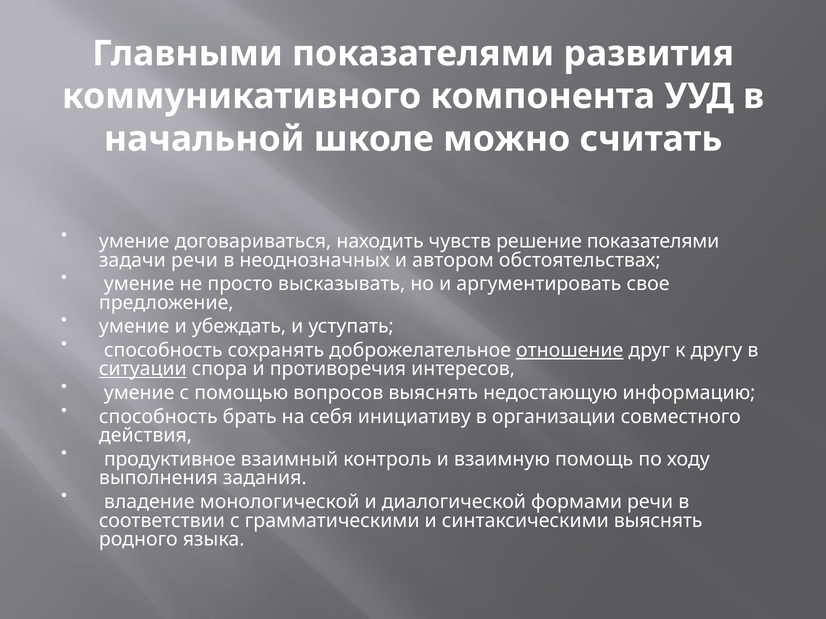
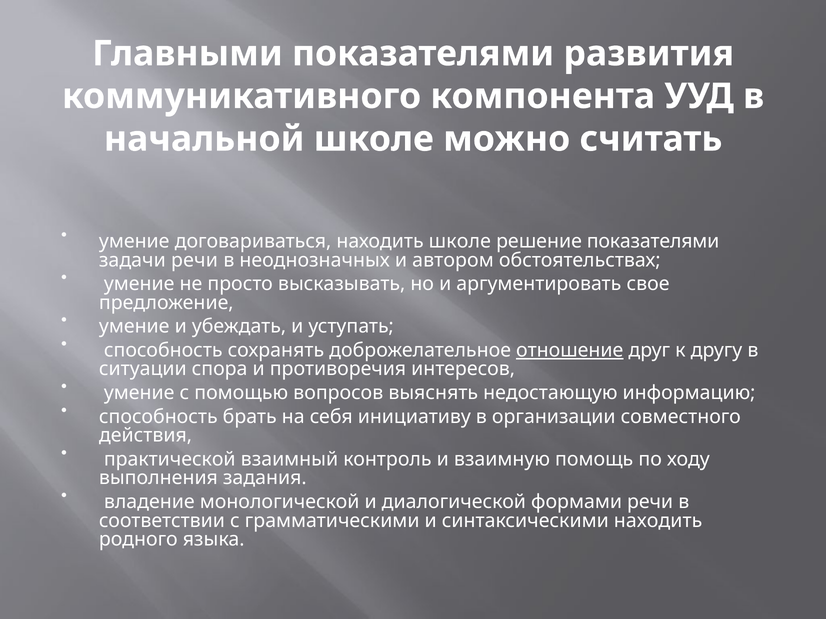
находить чувств: чувств -> школе
ситуации underline: present -> none
продуктивное: продуктивное -> практической
синтаксическими выяснять: выяснять -> находить
